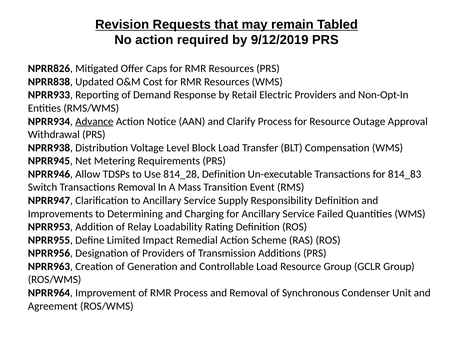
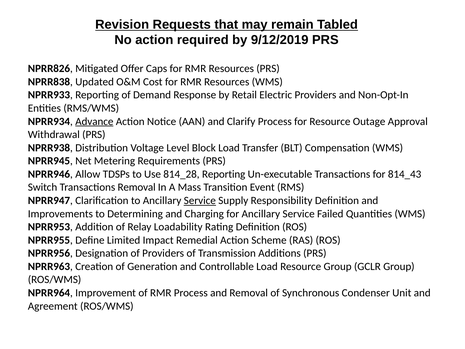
814_28 Definition: Definition -> Reporting
814_83: 814_83 -> 814_43
Service at (200, 200) underline: none -> present
